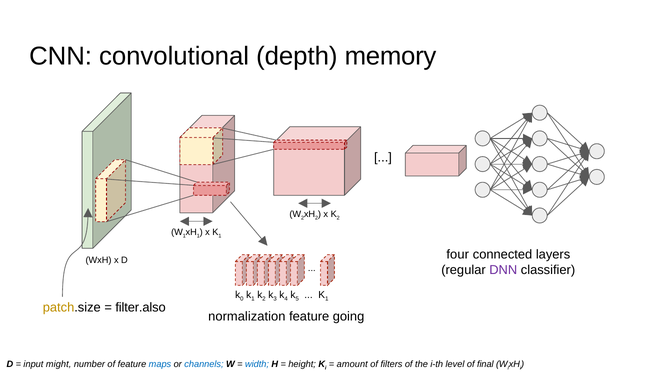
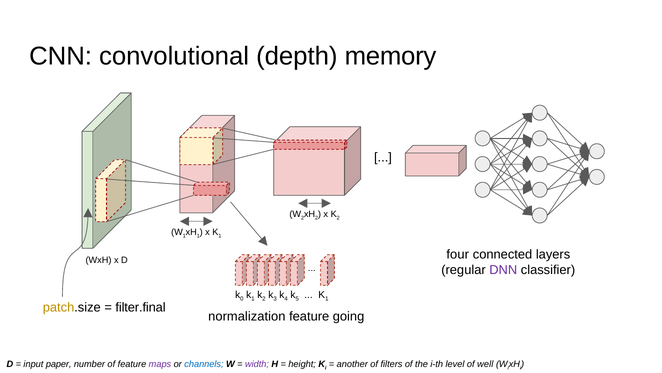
filter.also: filter.also -> filter.final
might: might -> paper
maps colour: blue -> purple
width colour: blue -> purple
amount: amount -> another
final: final -> well
